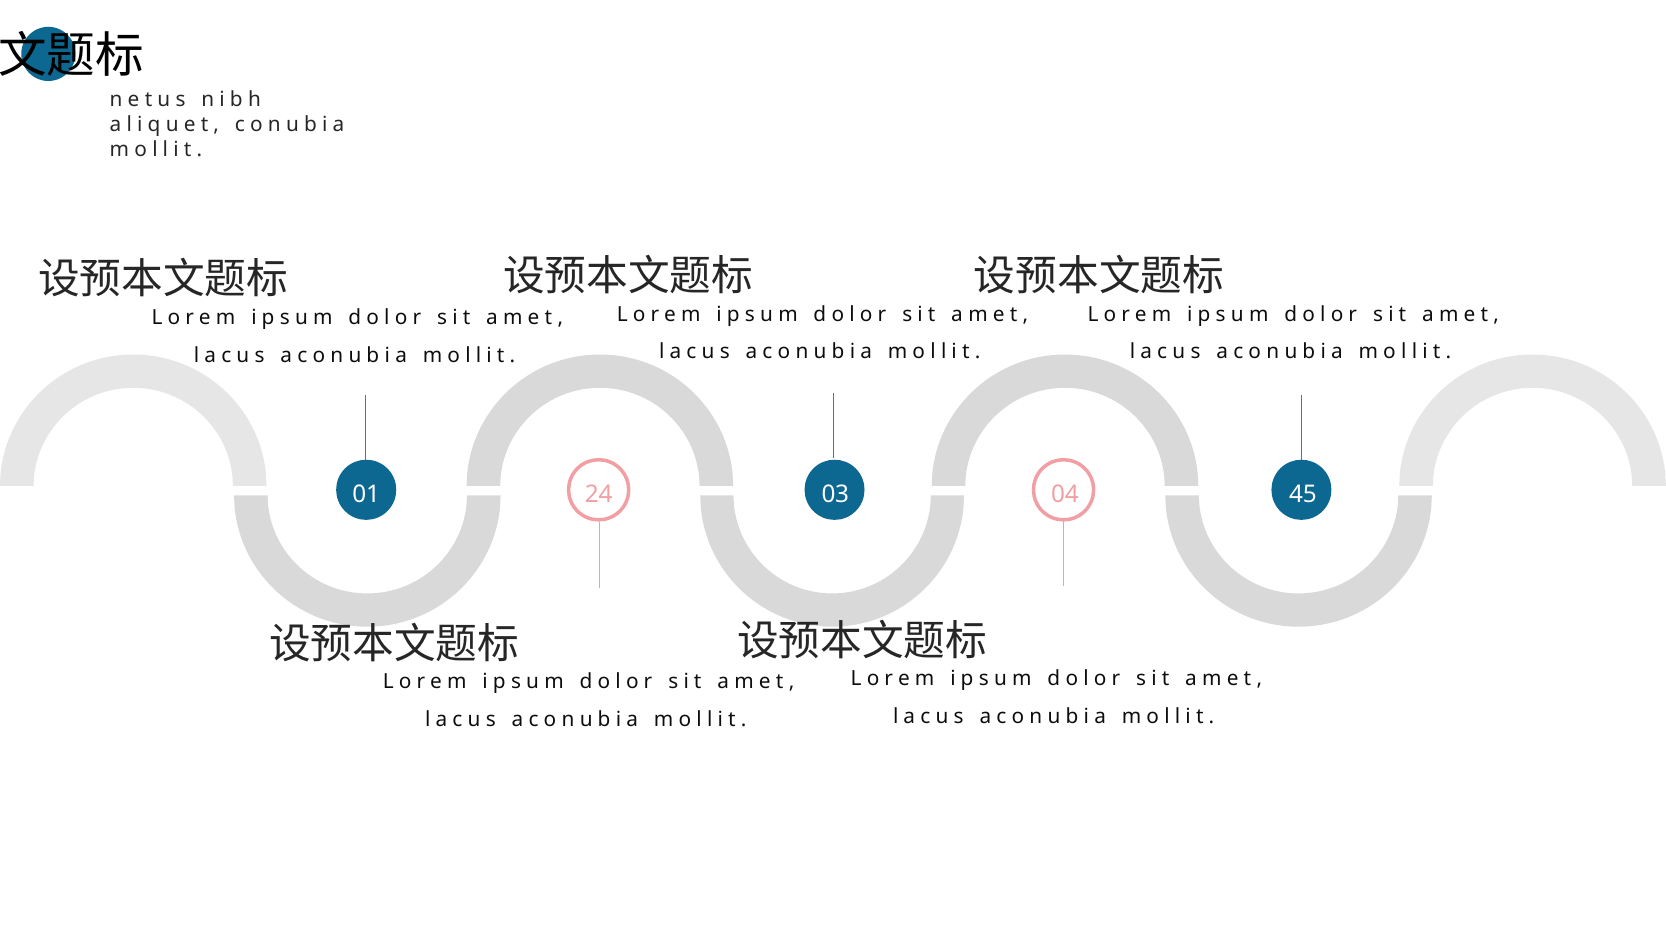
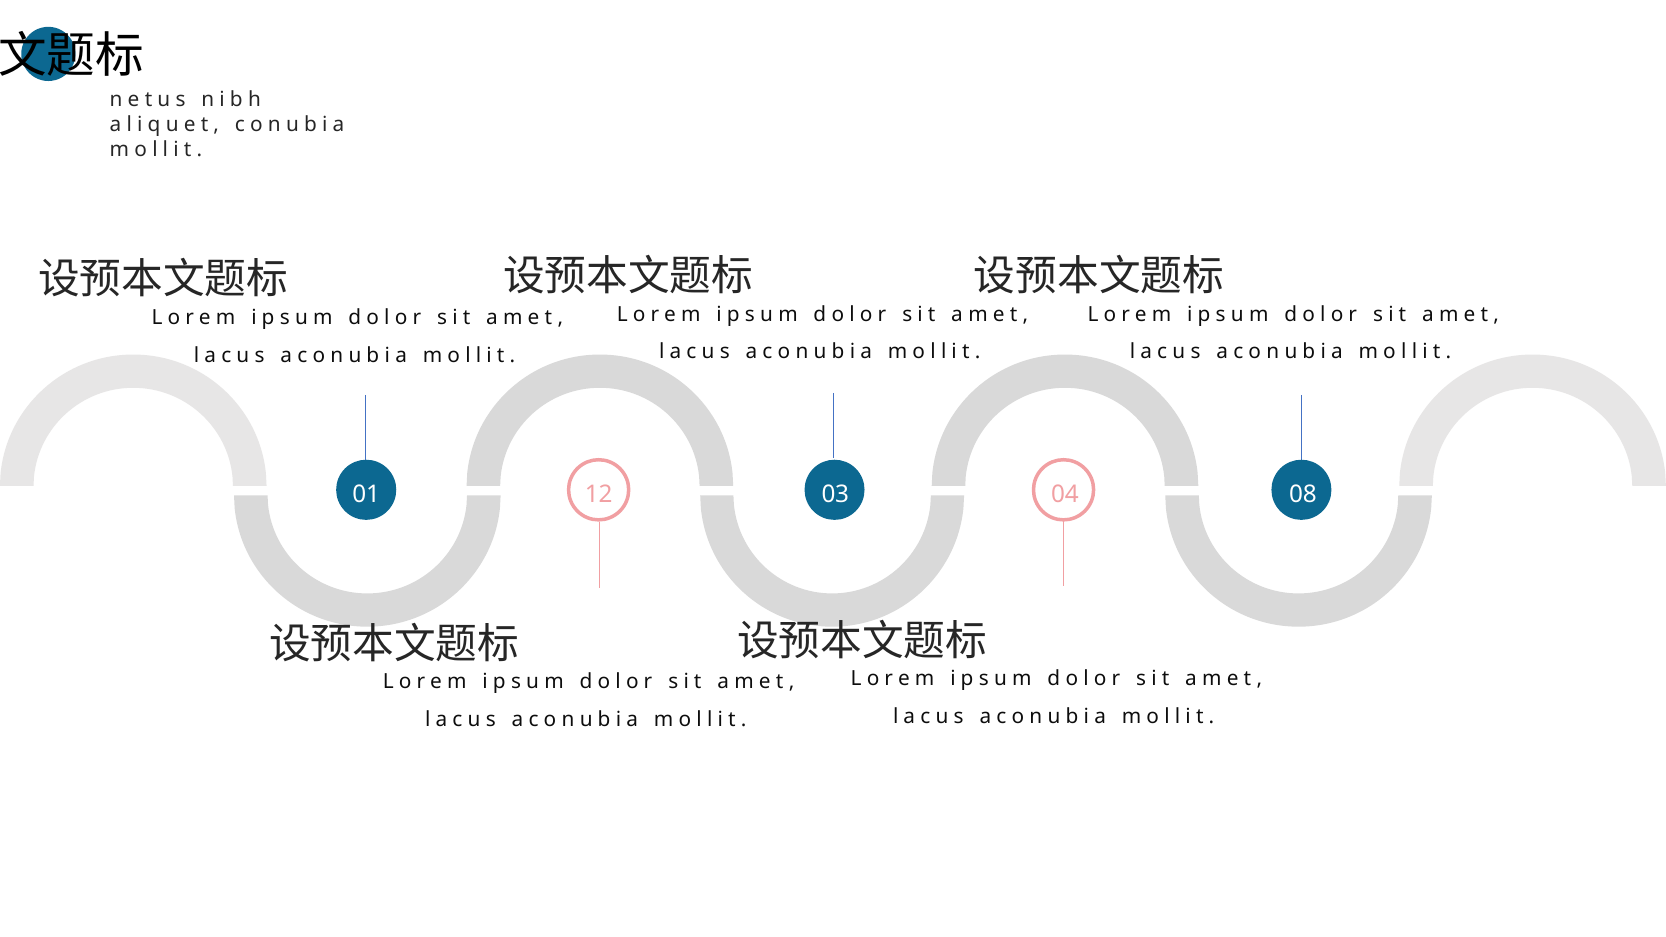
24: 24 -> 12
45: 45 -> 08
